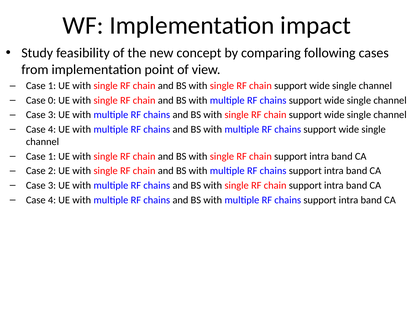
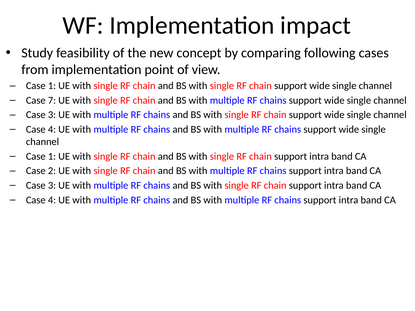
0: 0 -> 7
